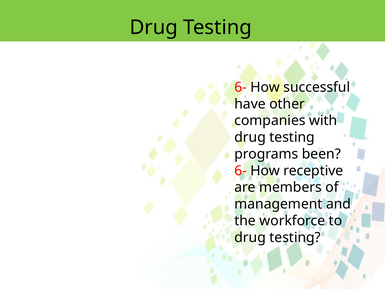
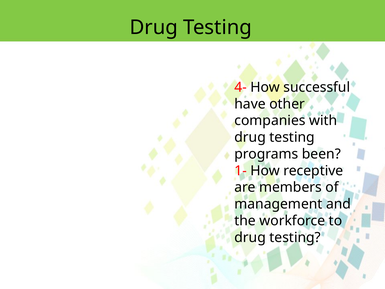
6- at (241, 87): 6- -> 4-
6- at (241, 171): 6- -> 1-
